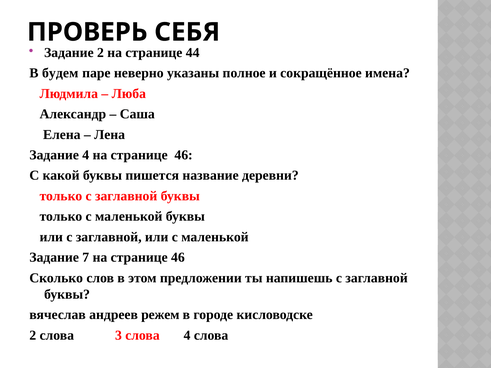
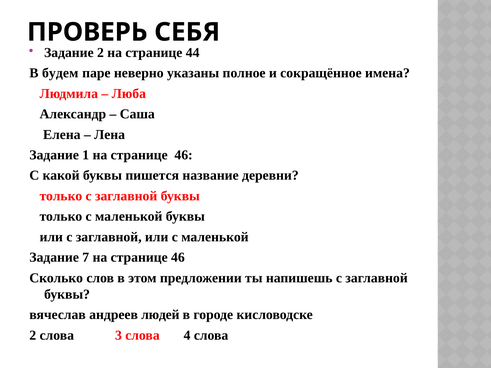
Задание 4: 4 -> 1
режем: режем -> людей
